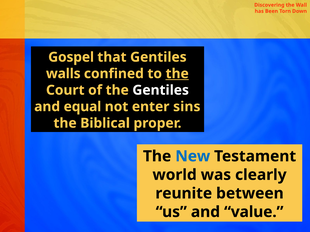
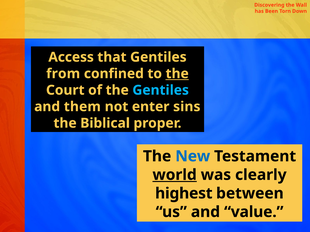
Gospel: Gospel -> Access
walls: walls -> from
Gentiles at (161, 90) colour: white -> light blue
equal: equal -> them
world underline: none -> present
reunite: reunite -> highest
